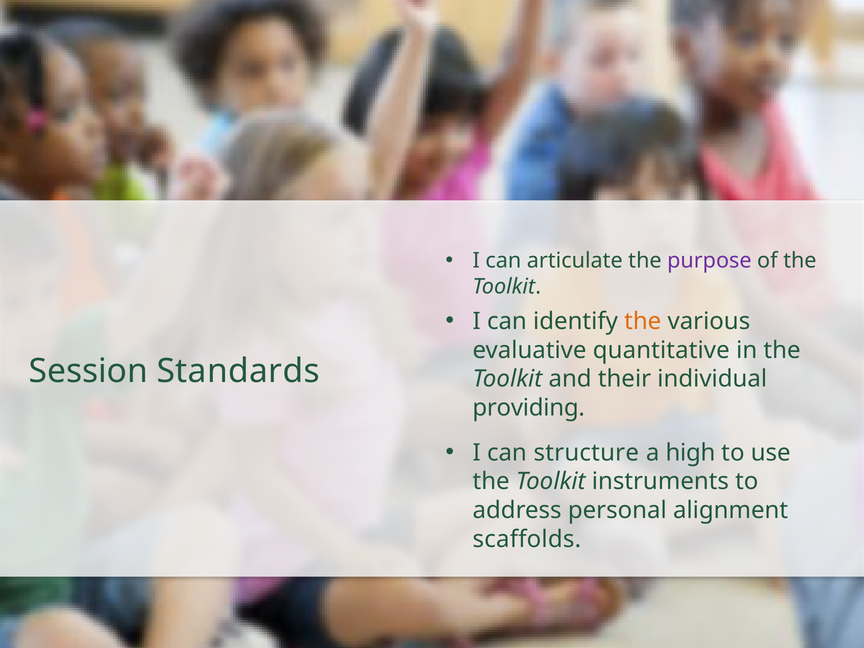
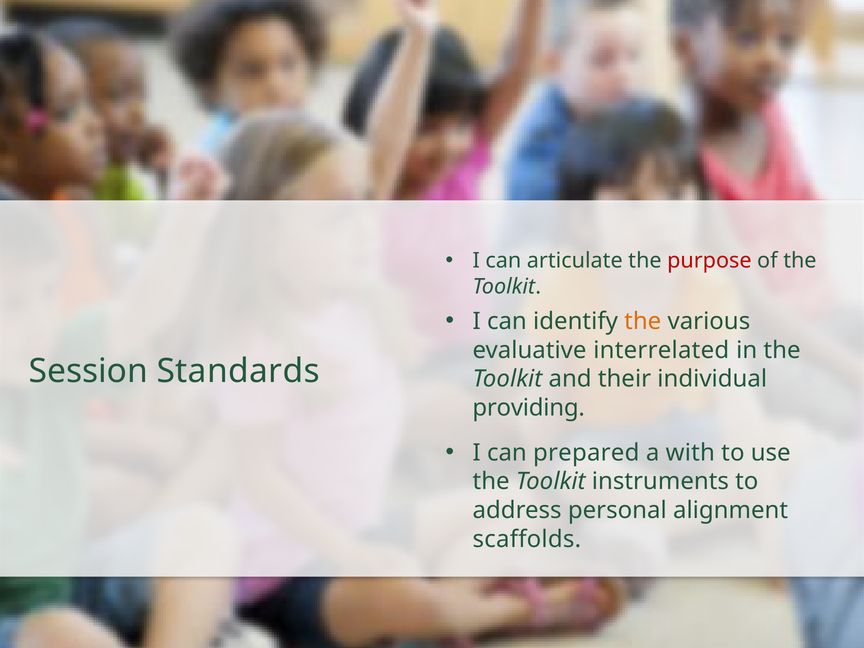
purpose colour: purple -> red
quantitative: quantitative -> interrelated
structure: structure -> prepared
high: high -> with
